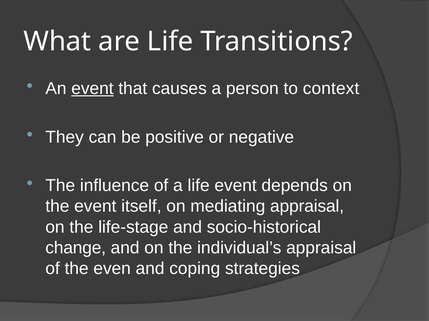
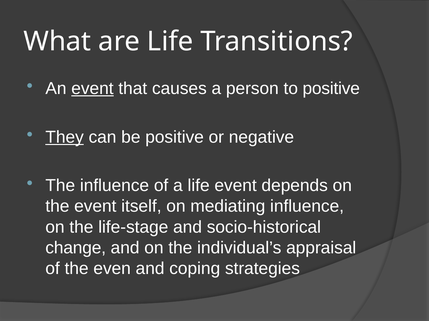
to context: context -> positive
They underline: none -> present
mediating appraisal: appraisal -> influence
